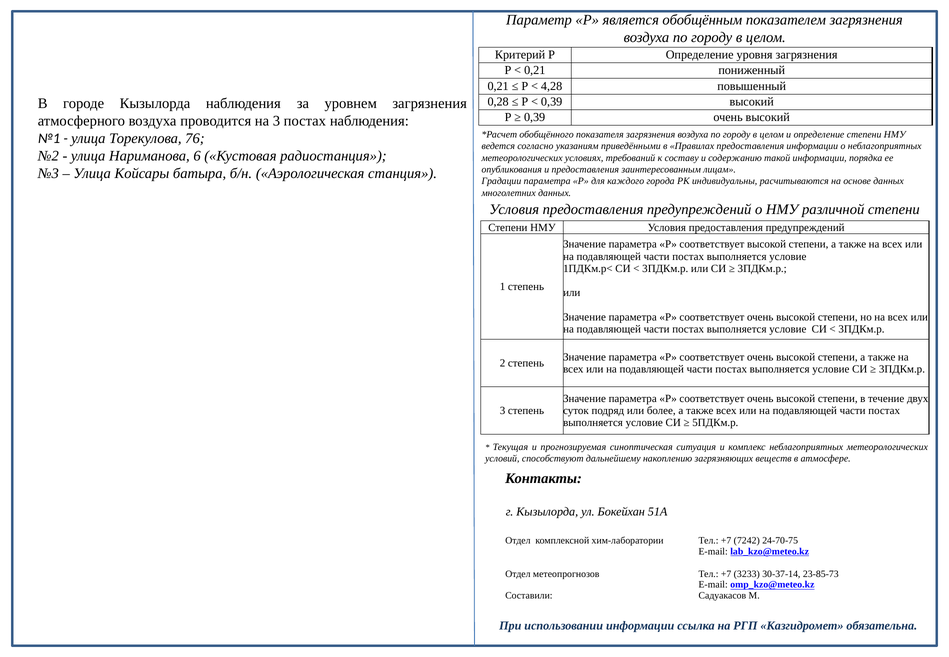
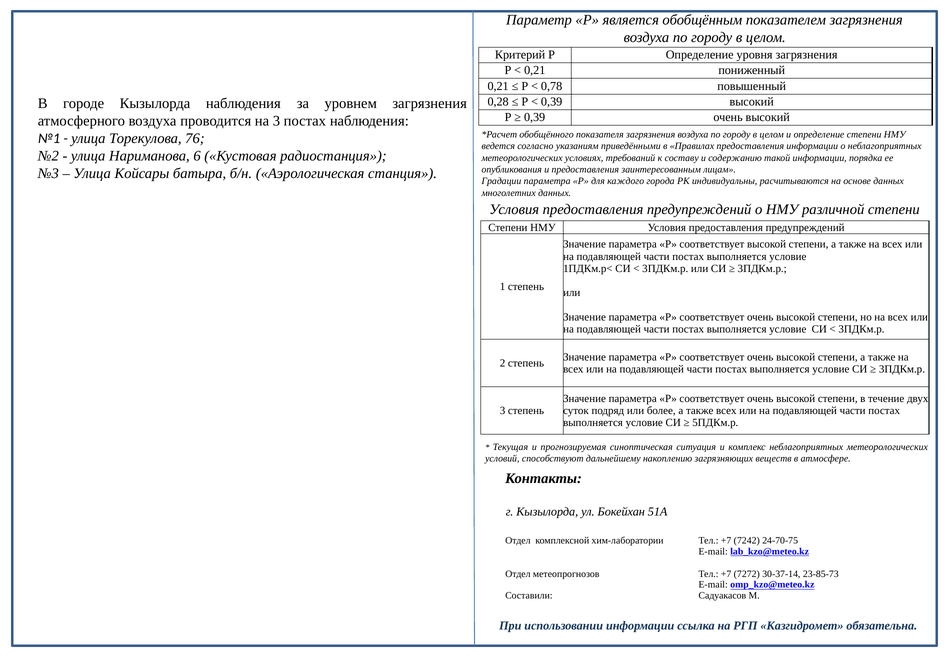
4,28: 4,28 -> 0,78
3233: 3233 -> 7272
